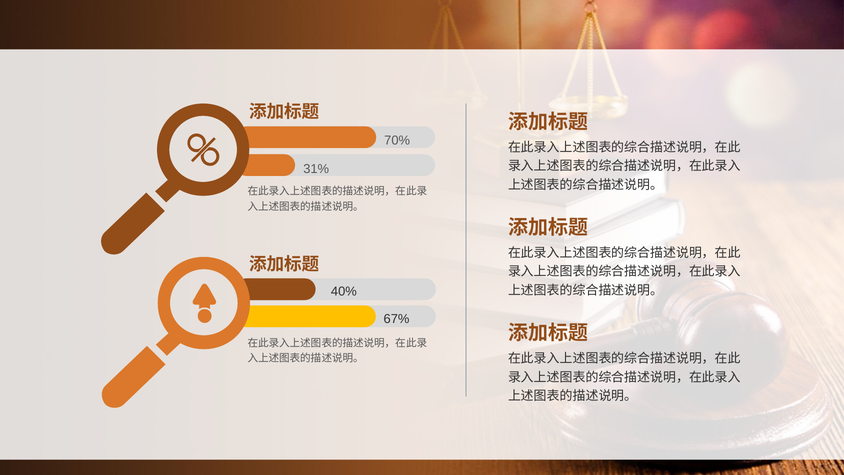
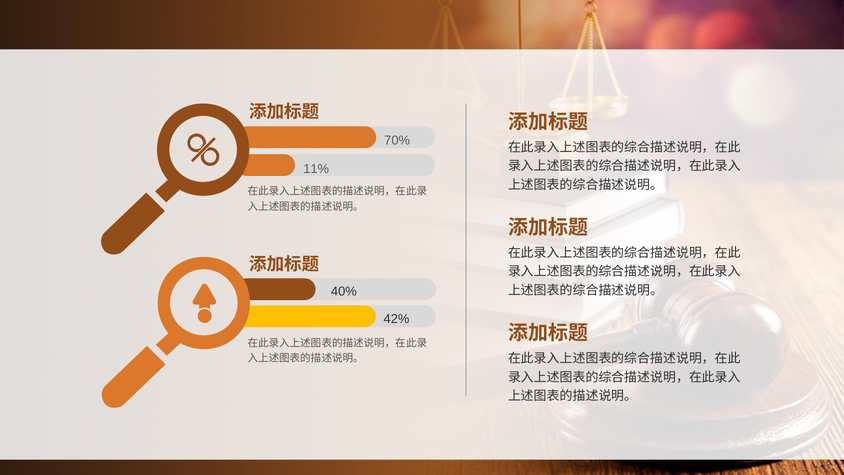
31%: 31% -> 11%
67%: 67% -> 42%
